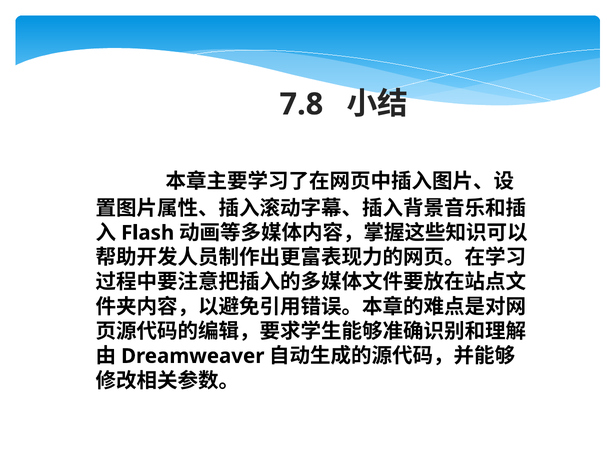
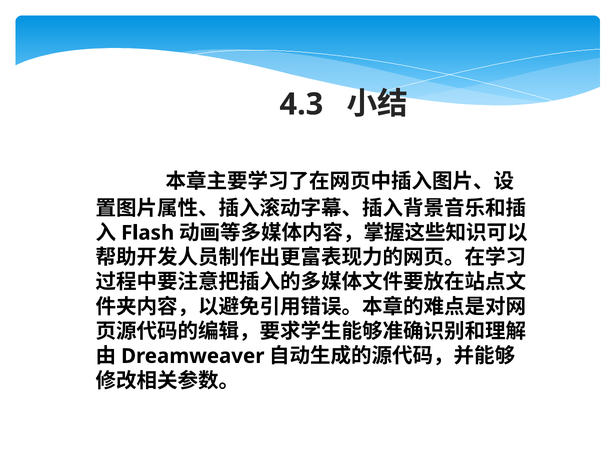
7.8: 7.8 -> 4.3
